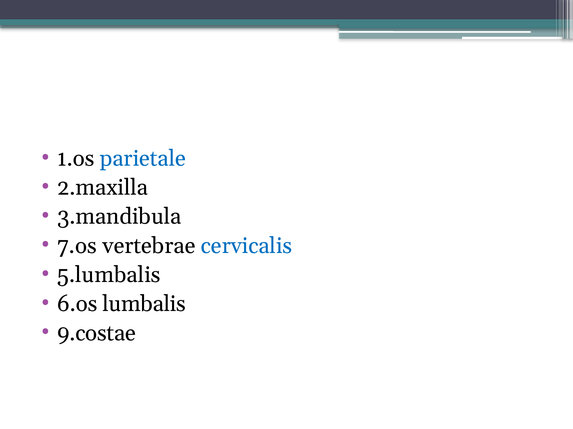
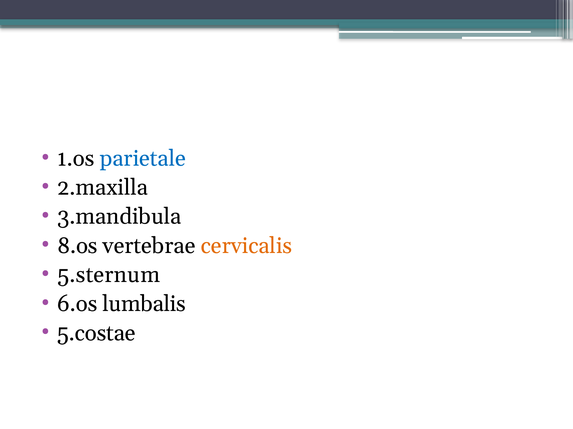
7.os: 7.os -> 8.os
cervicalis colour: blue -> orange
5.lumbalis: 5.lumbalis -> 5.sternum
9.costae: 9.costae -> 5.costae
